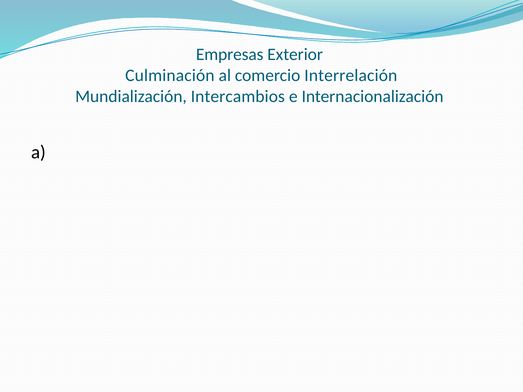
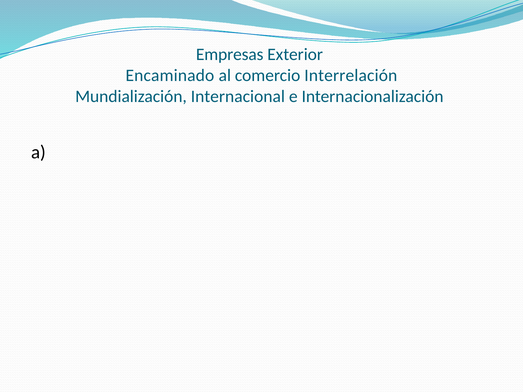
Culminación: Culminación -> Encaminado
Intercambios: Intercambios -> Internacional
